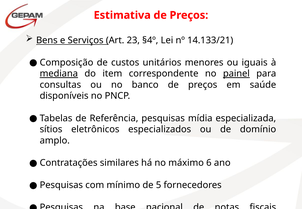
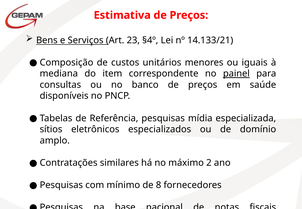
mediana underline: present -> none
6: 6 -> 2
5: 5 -> 8
